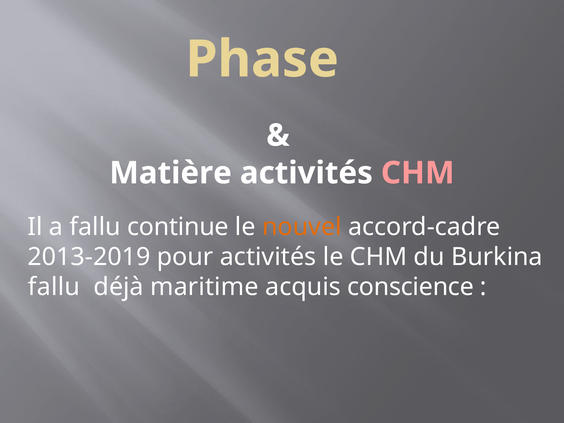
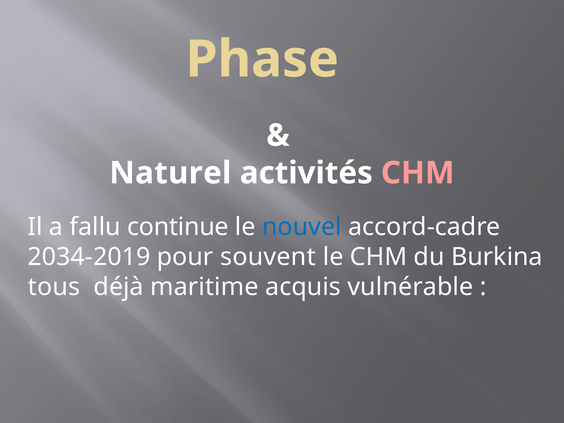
Matière: Matière -> Naturel
nouvel colour: orange -> blue
2013-2019: 2013-2019 -> 2034-2019
pour activités: activités -> souvent
fallu at (54, 287): fallu -> tous
conscience: conscience -> vulnérable
